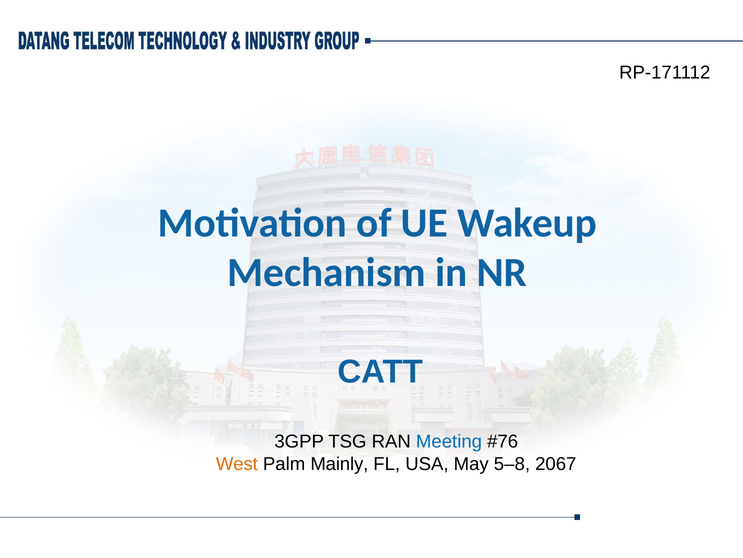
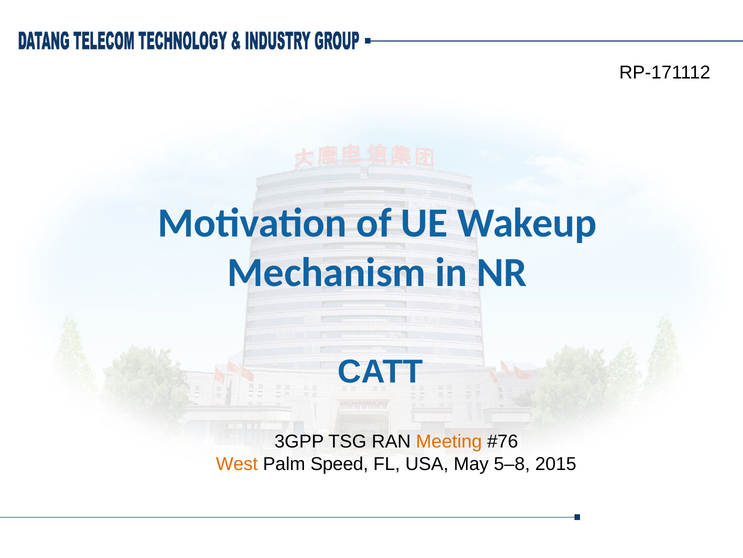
Meeting colour: blue -> orange
Mainly: Mainly -> Speed
2067: 2067 -> 2015
